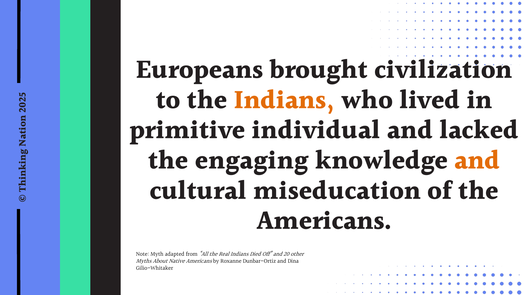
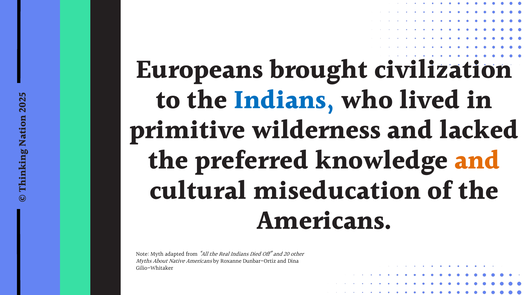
Indians at (284, 101) colour: orange -> blue
individual: individual -> wilderness
engaging: engaging -> preferred
